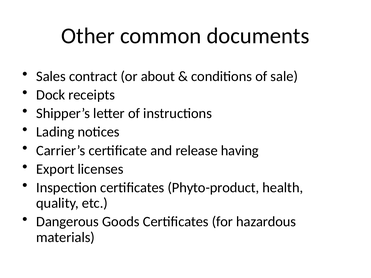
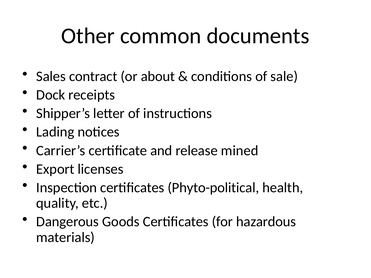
having: having -> mined
Phyto-product: Phyto-product -> Phyto-political
